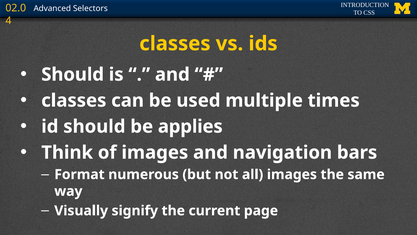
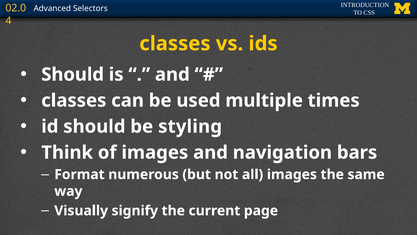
applies: applies -> styling
